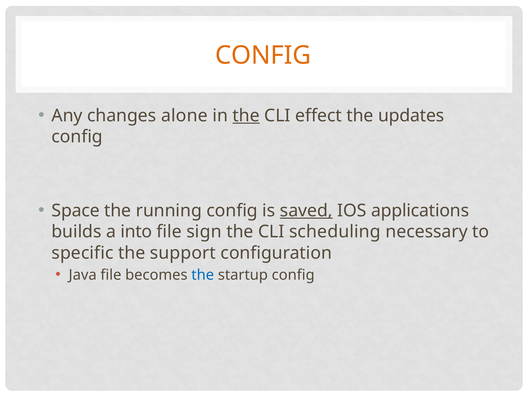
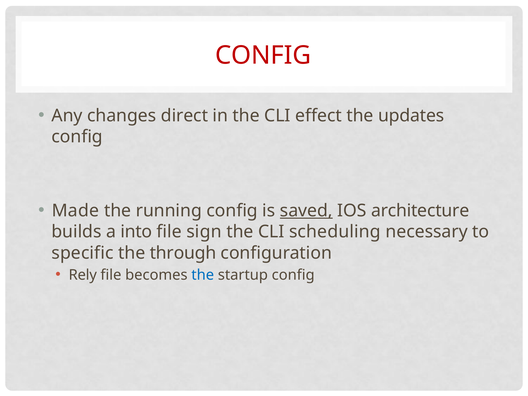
CONFIG at (263, 55) colour: orange -> red
alone: alone -> direct
the at (246, 116) underline: present -> none
Space: Space -> Made
applications: applications -> architecture
support: support -> through
Java: Java -> Rely
